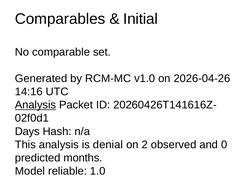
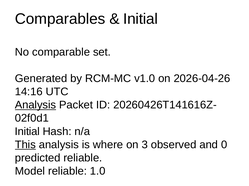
Days at (27, 132): Days -> Initial
This underline: none -> present
denial: denial -> where
2: 2 -> 3
predicted months: months -> reliable
